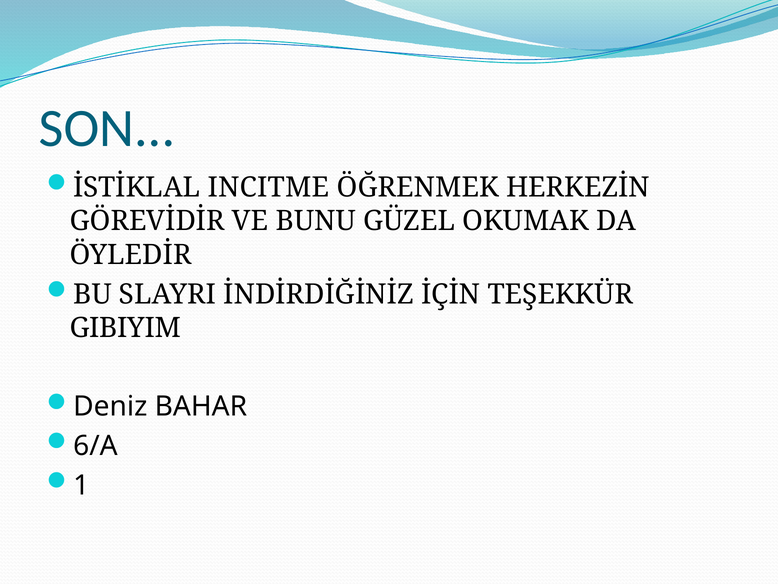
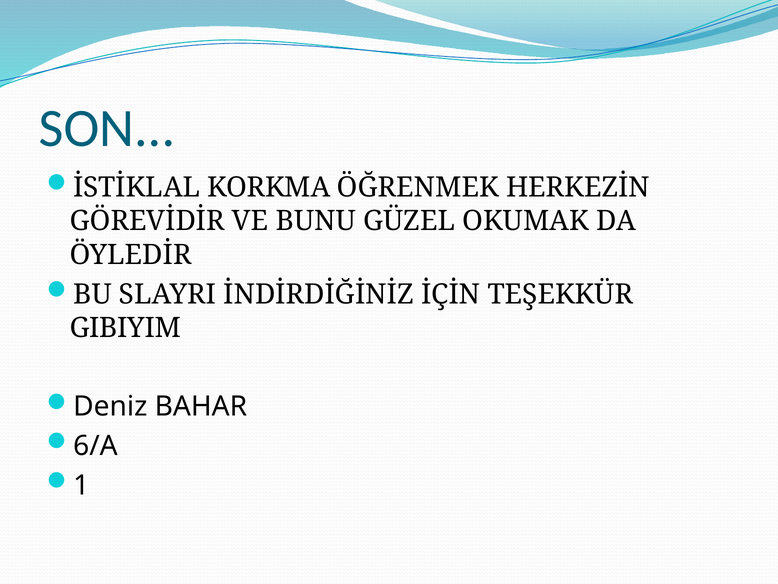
INCITME: INCITME -> KORKMA
